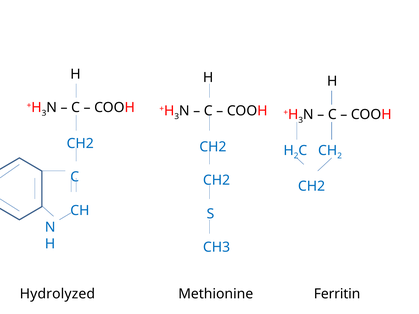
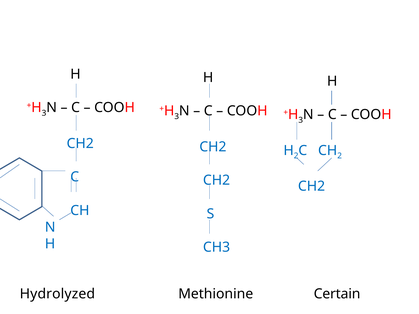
Ferritin: Ferritin -> Certain
